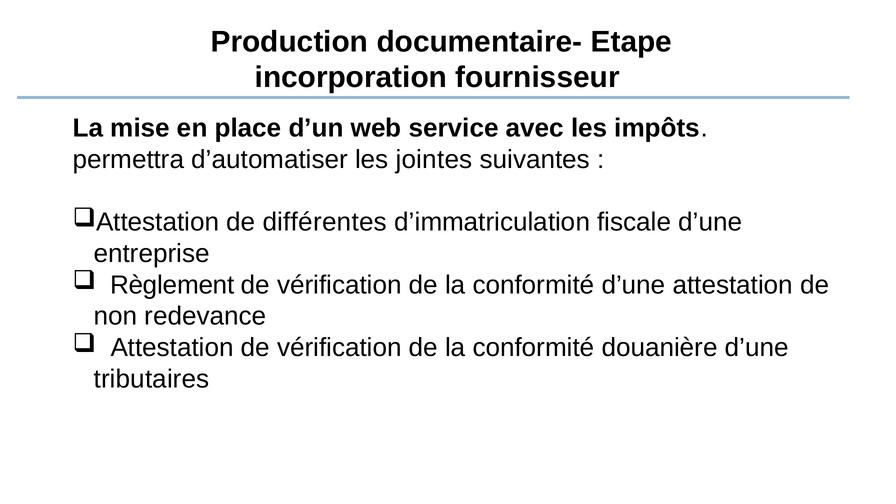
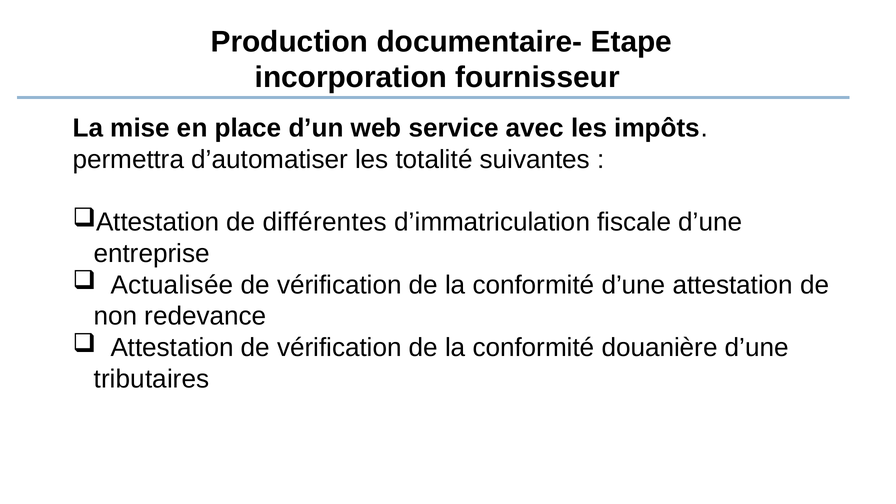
jointes: jointes -> totalité
Règlement: Règlement -> Actualisée
